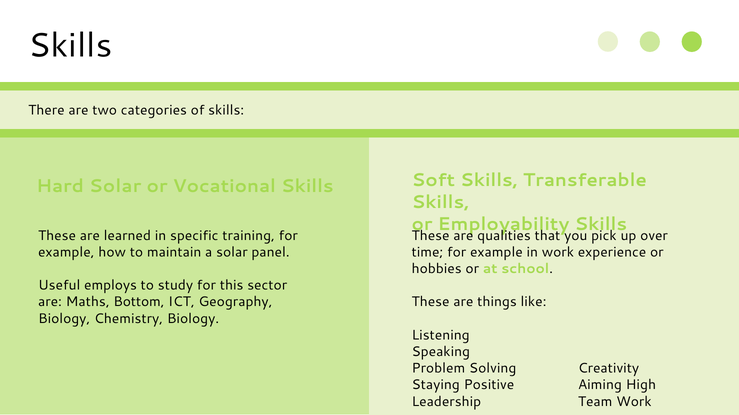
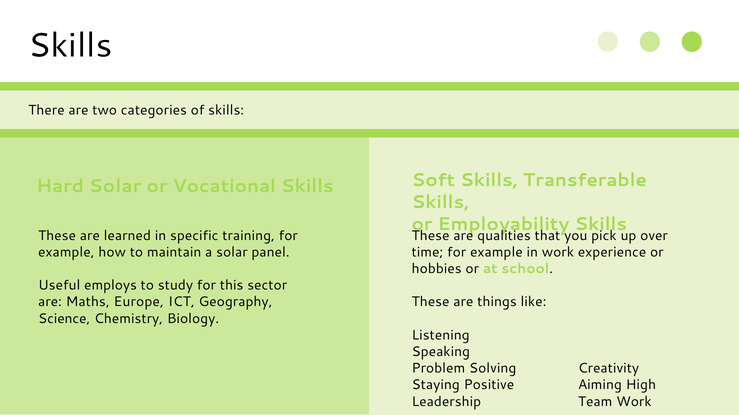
Bottom: Bottom -> Europe
Biology at (64, 319): Biology -> Science
